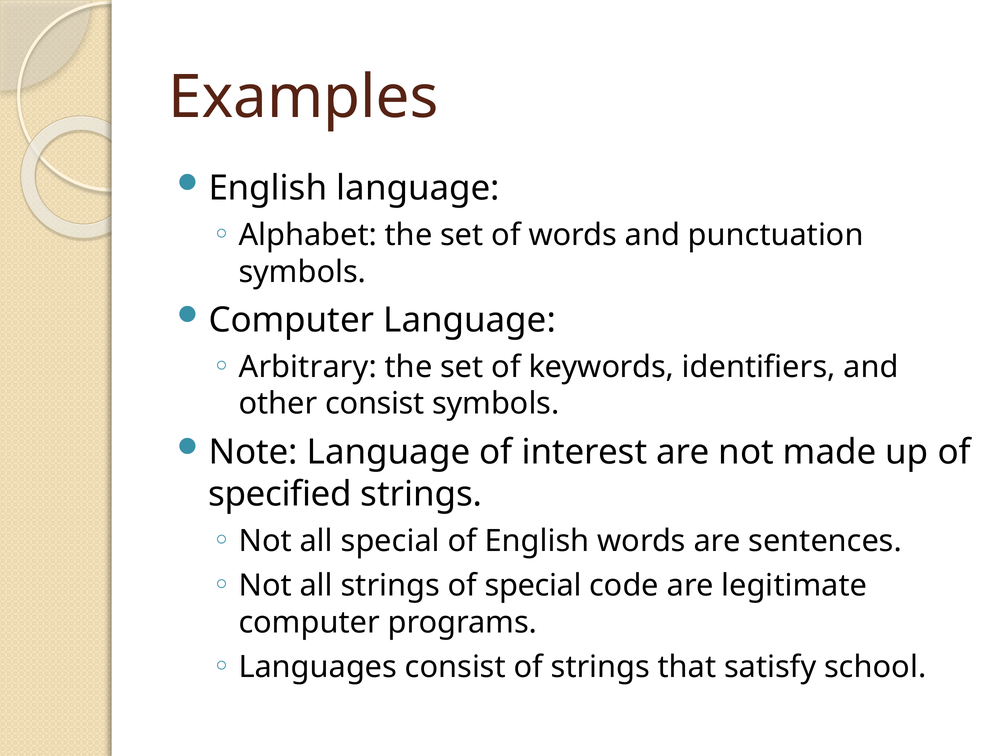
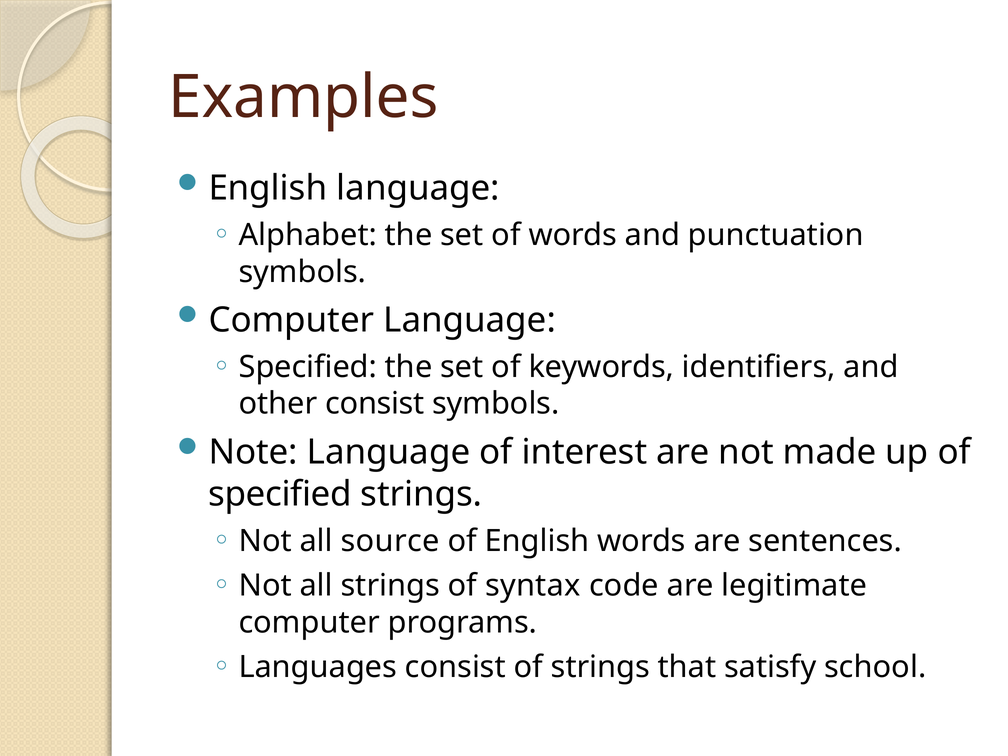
Arbitrary at (308, 367): Arbitrary -> Specified
all special: special -> source
of special: special -> syntax
